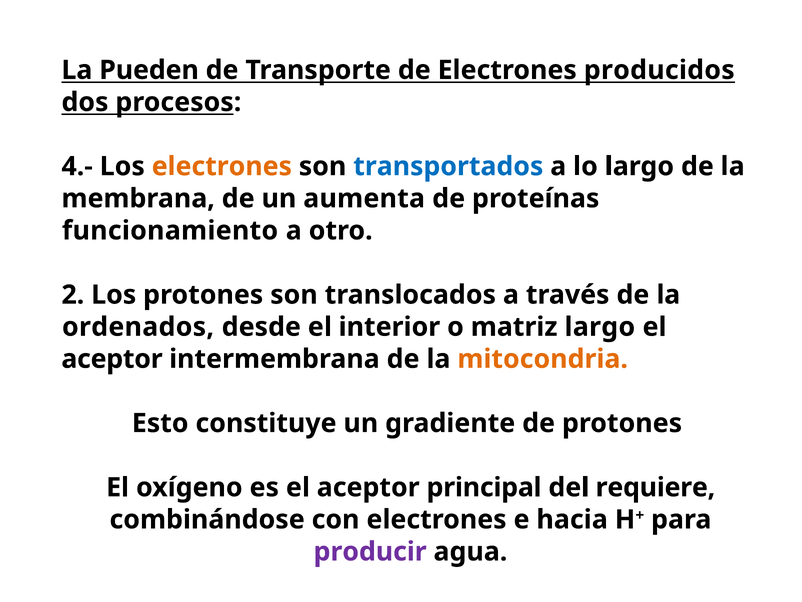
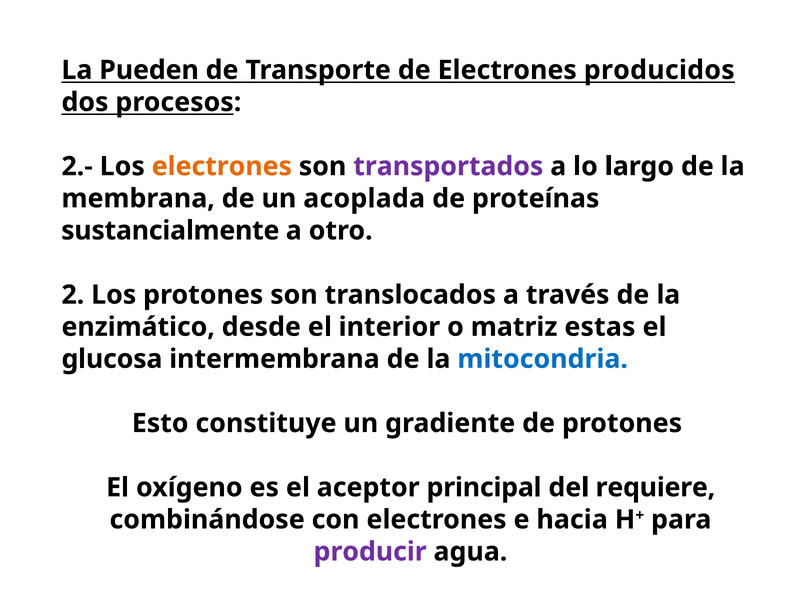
4.-: 4.- -> 2.-
transportados colour: blue -> purple
aumenta: aumenta -> acoplada
funcionamiento: funcionamiento -> sustancialmente
ordenados: ordenados -> enzimático
matriz largo: largo -> estas
aceptor at (112, 359): aceptor -> glucosa
mitocondria colour: orange -> blue
